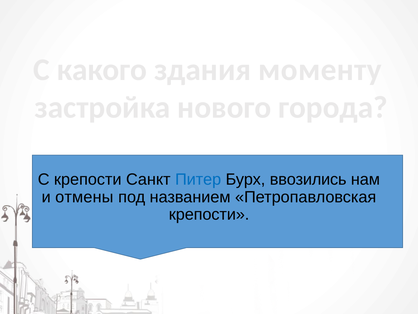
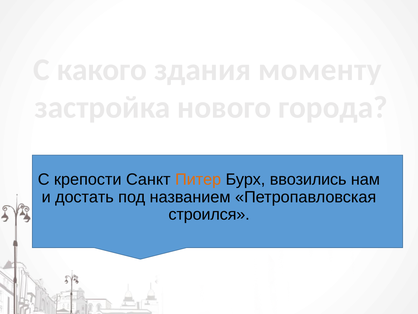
Питер colour: blue -> orange
отмены: отмены -> достать
крепости at (209, 214): крепости -> строился
